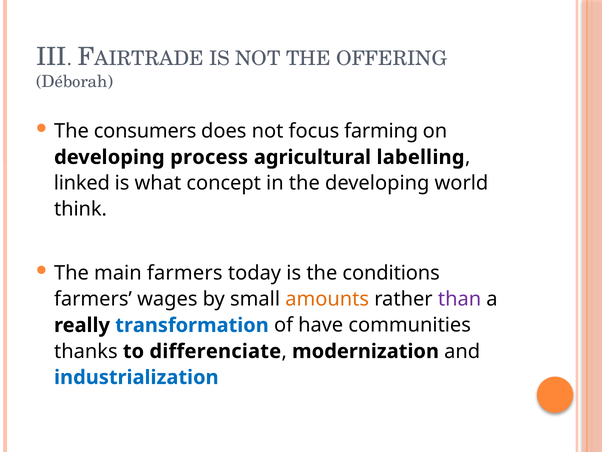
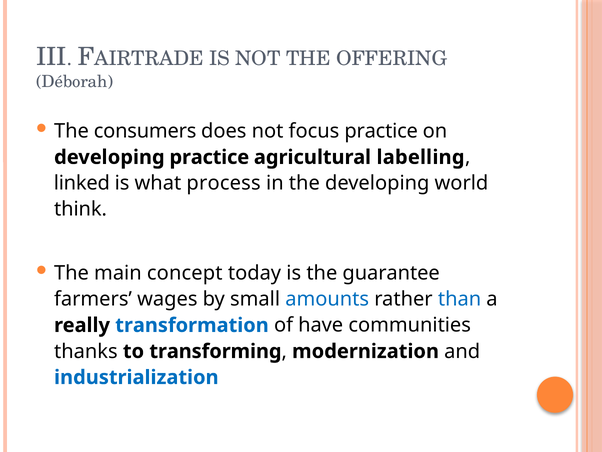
focus farming: farming -> practice
developing process: process -> practice
concept: concept -> process
main farmers: farmers -> concept
conditions: conditions -> guarantee
amounts colour: orange -> blue
than colour: purple -> blue
differenciate: differenciate -> transforming
